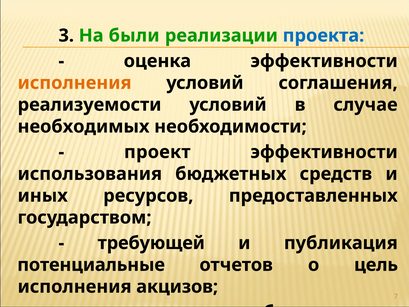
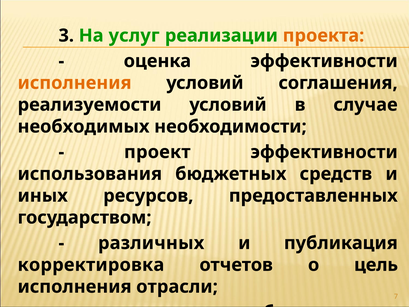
были: были -> услуг
проекта colour: blue -> orange
требующей: требующей -> различных
потенциальные: потенциальные -> корректировка
акцизов: акцизов -> отрасли
